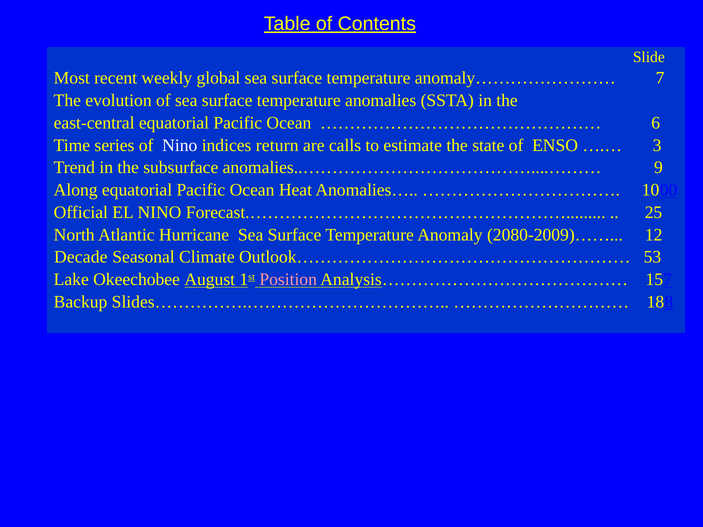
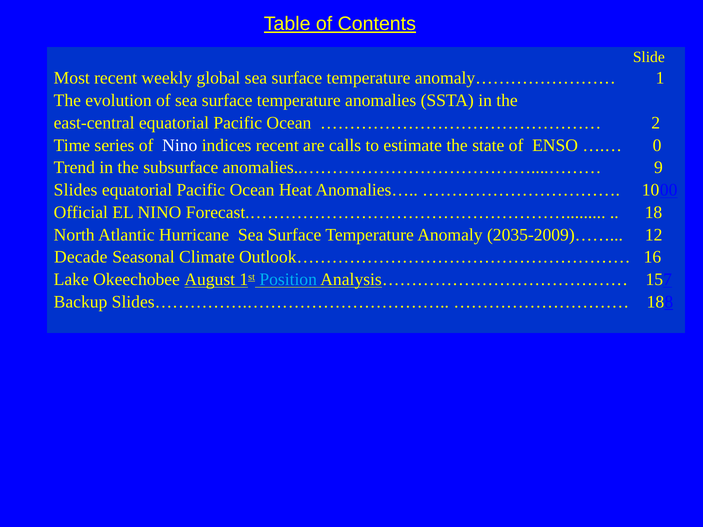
7: 7 -> 1
6: 6 -> 2
indices return: return -> recent
3: 3 -> 0
Along: Along -> Slides
25: 25 -> 18
2080-2009)……: 2080-2009)…… -> 2035-2009)……
53: 53 -> 16
Position colour: pink -> light blue
